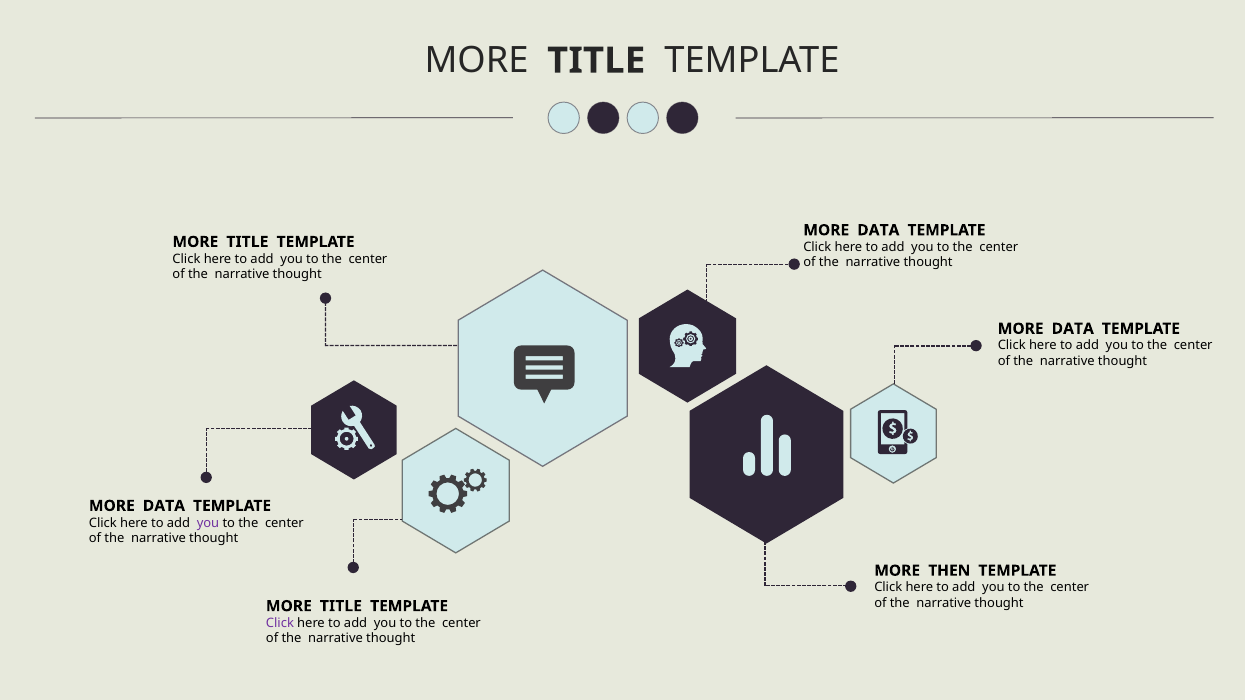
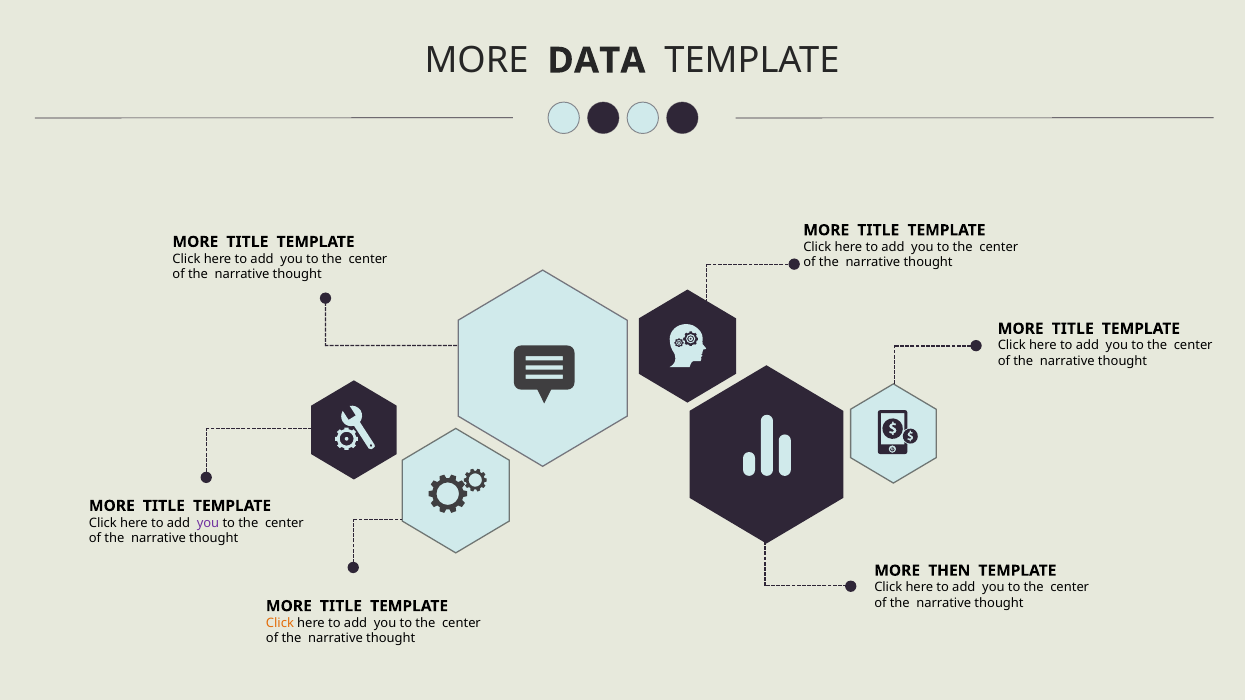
TITLE at (596, 61): TITLE -> DATA
DATA at (878, 230): DATA -> TITLE
DATA at (1073, 329): DATA -> TITLE
DATA at (164, 506): DATA -> TITLE
Click at (280, 623) colour: purple -> orange
